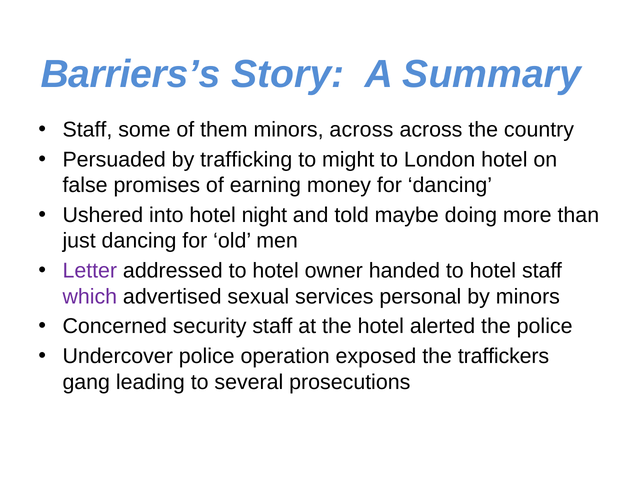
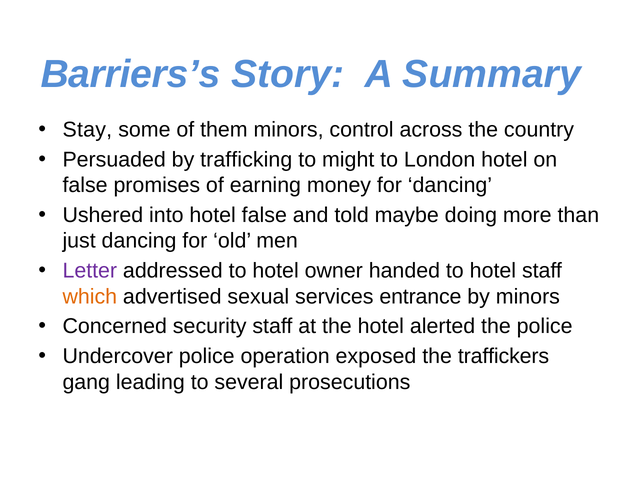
Staff at (87, 130): Staff -> Stay
minors across: across -> control
hotel night: night -> false
which colour: purple -> orange
personal: personal -> entrance
